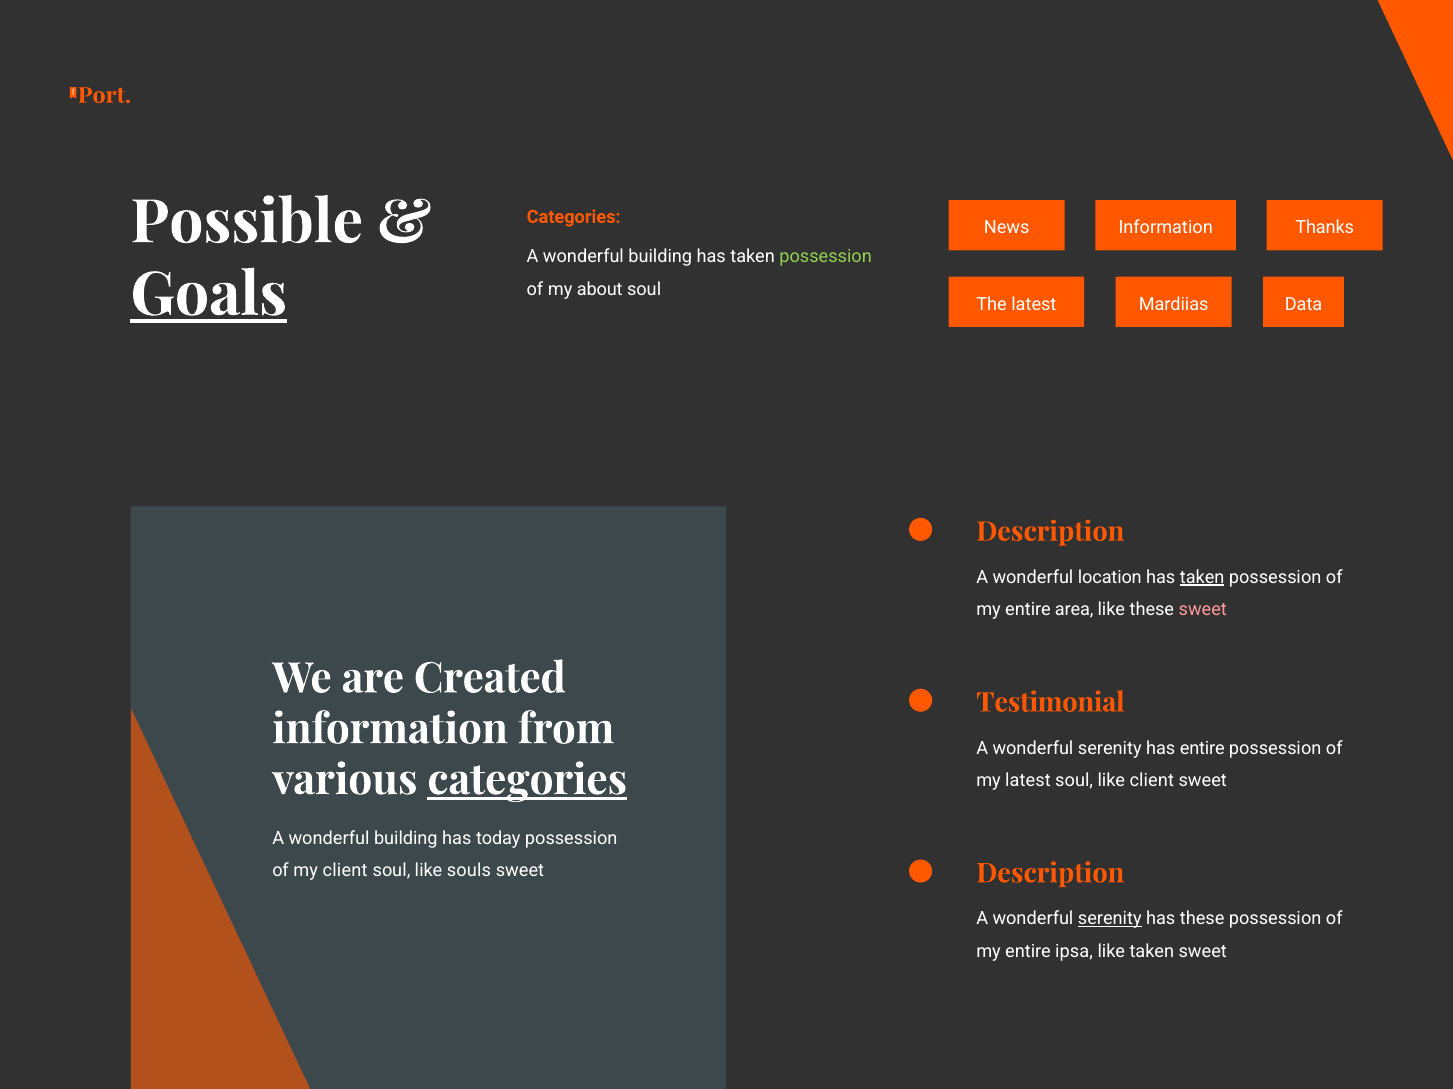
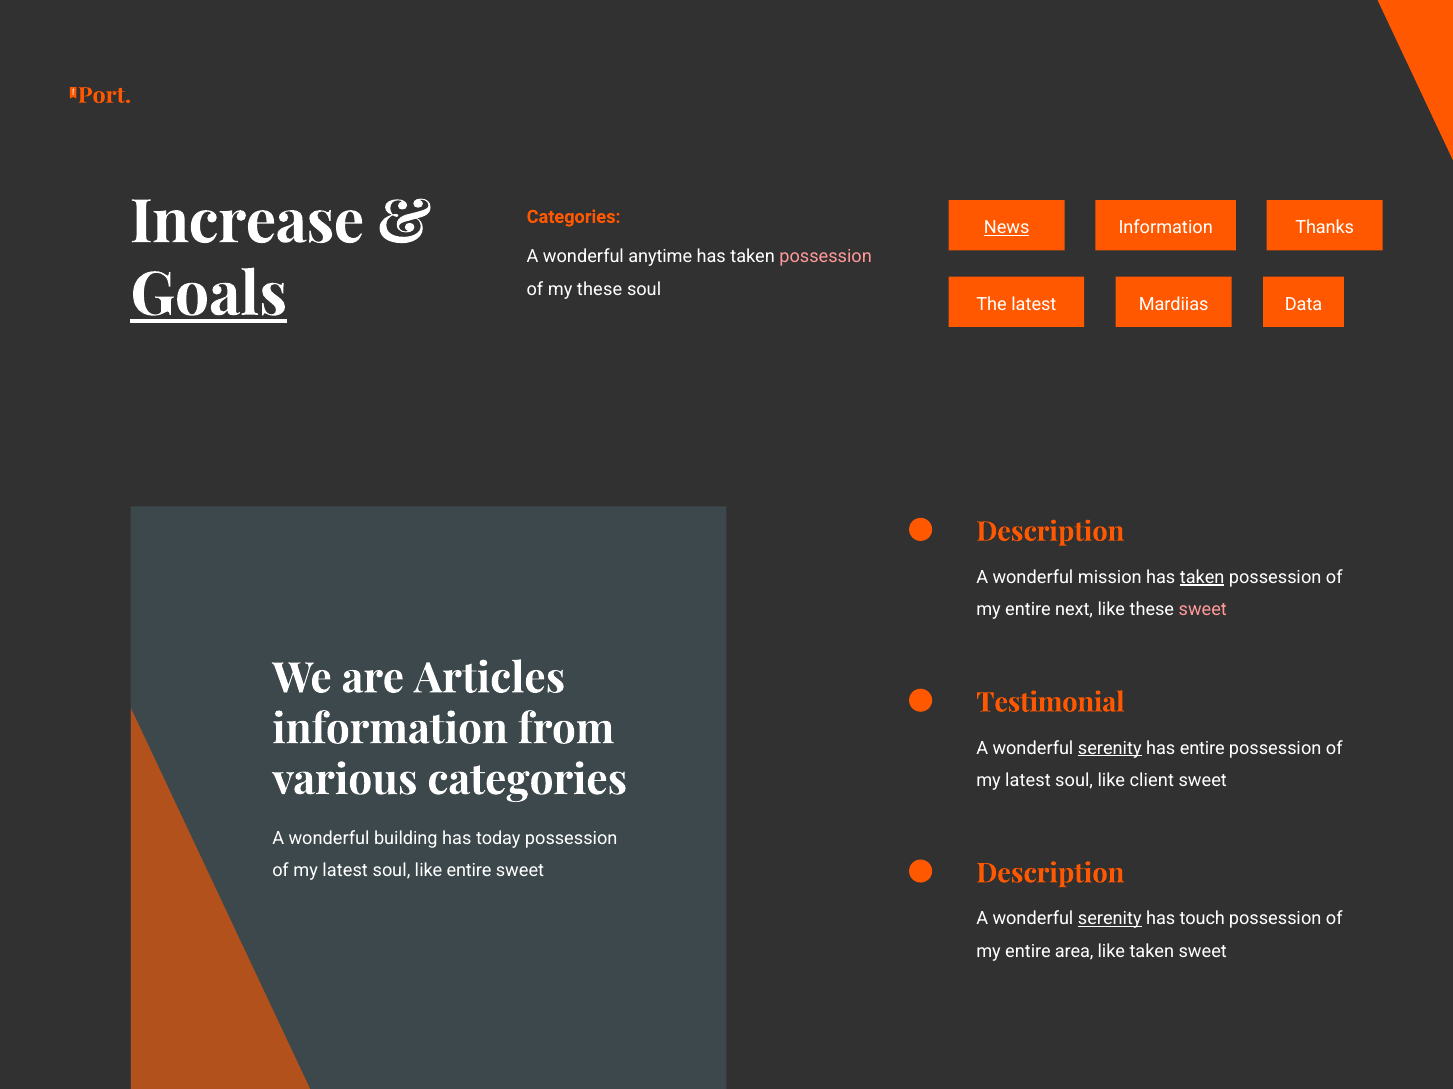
Possible: Possible -> Increase
News underline: none -> present
building at (660, 257): building -> anytime
possession at (826, 257) colour: light green -> pink
my about: about -> these
location: location -> mission
area: area -> next
Created: Created -> Articles
serenity at (1110, 749) underline: none -> present
categories at (527, 781) underline: present -> none
client at (345, 871): client -> latest
like souls: souls -> entire
has these: these -> touch
ipsa: ipsa -> area
